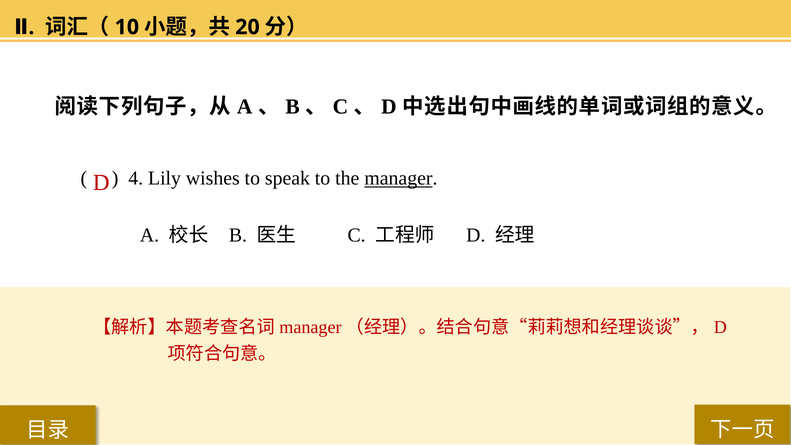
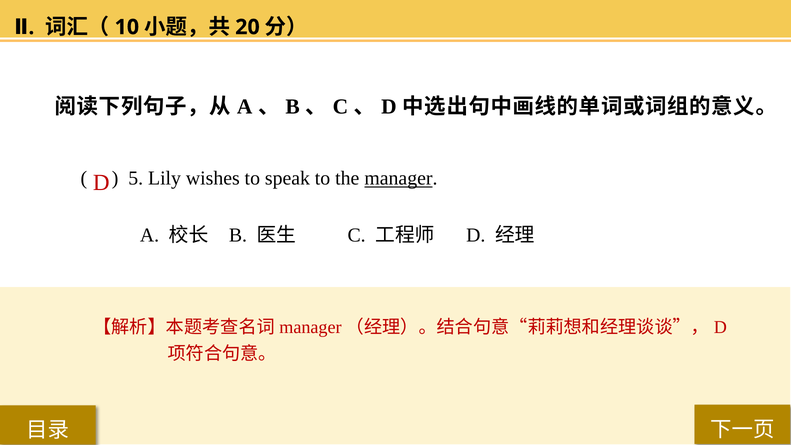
4: 4 -> 5
